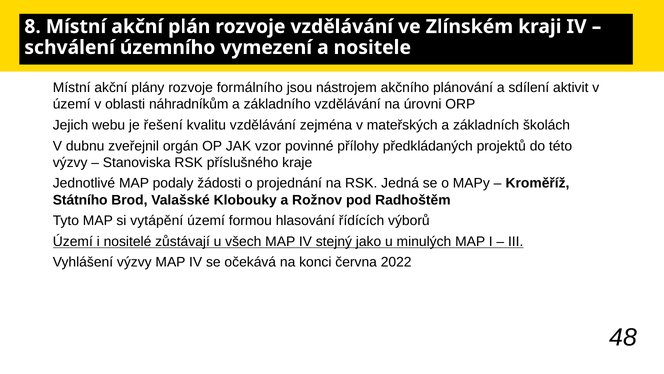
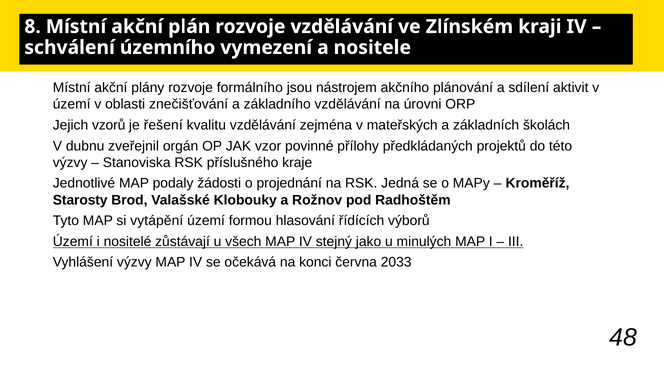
náhradníkům: náhradníkům -> znečišťování
webu: webu -> vzorů
Státního: Státního -> Starosty
2022: 2022 -> 2033
